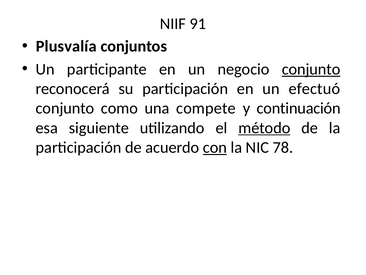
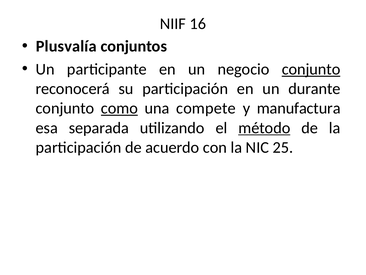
91: 91 -> 16
efectuó: efectuó -> durante
como underline: none -> present
continuación: continuación -> manufactura
siguiente: siguiente -> separada
con underline: present -> none
78: 78 -> 25
